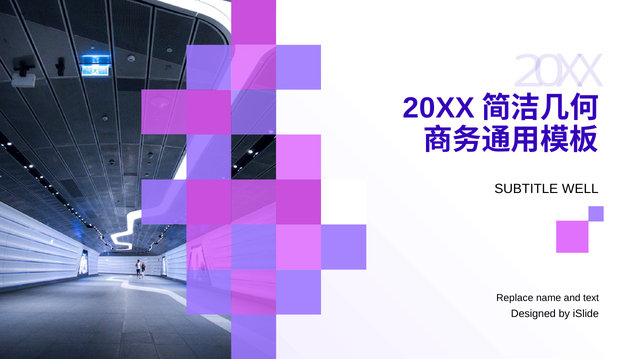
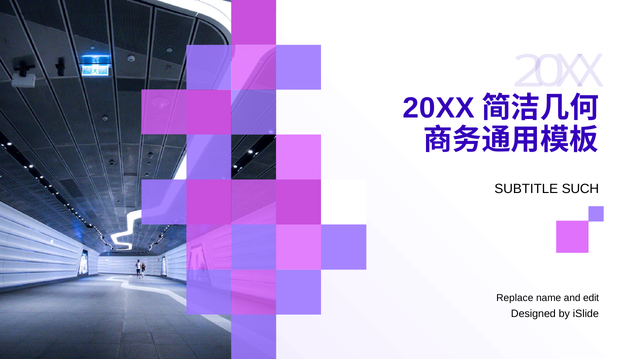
WELL: WELL -> SUCH
text: text -> edit
